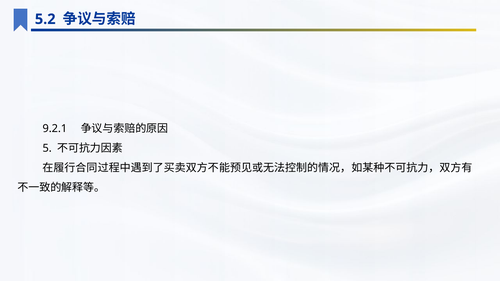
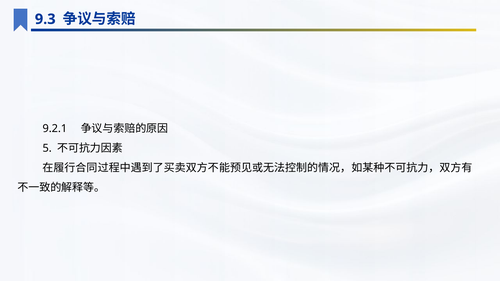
5.2: 5.2 -> 9.3
